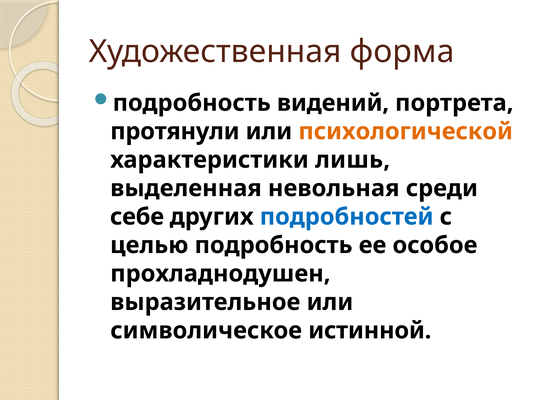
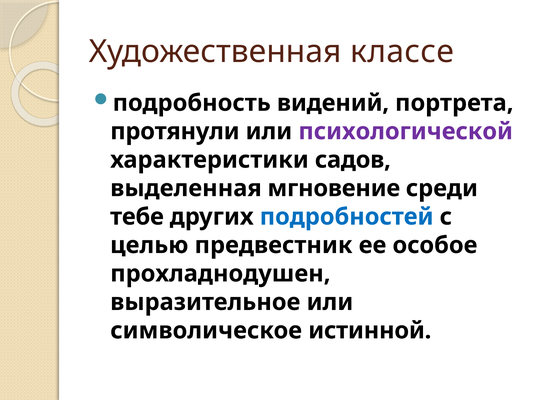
форма: форма -> классе
психологической colour: orange -> purple
лишь: лишь -> садов
невольная: невольная -> мгновение
себе: себе -> тебе
целью подробность: подробность -> предвестник
